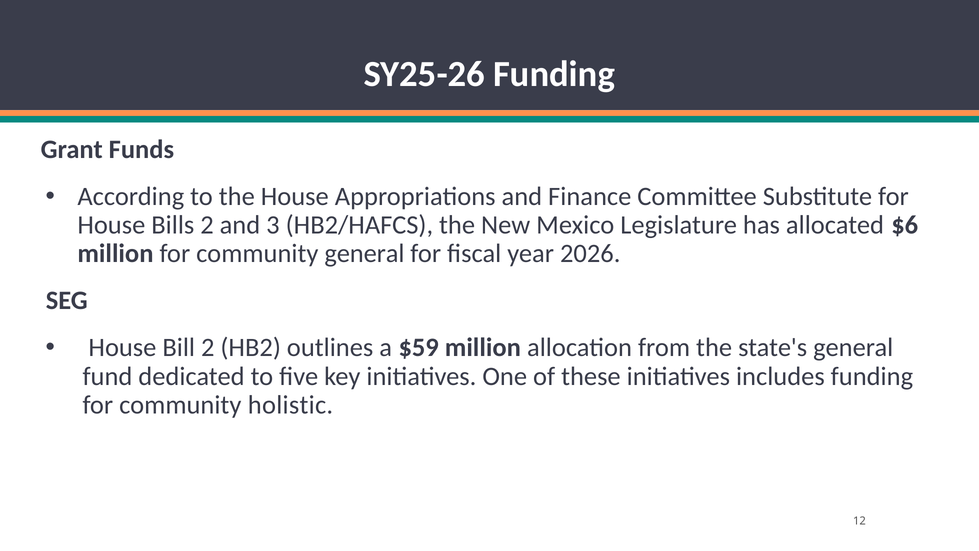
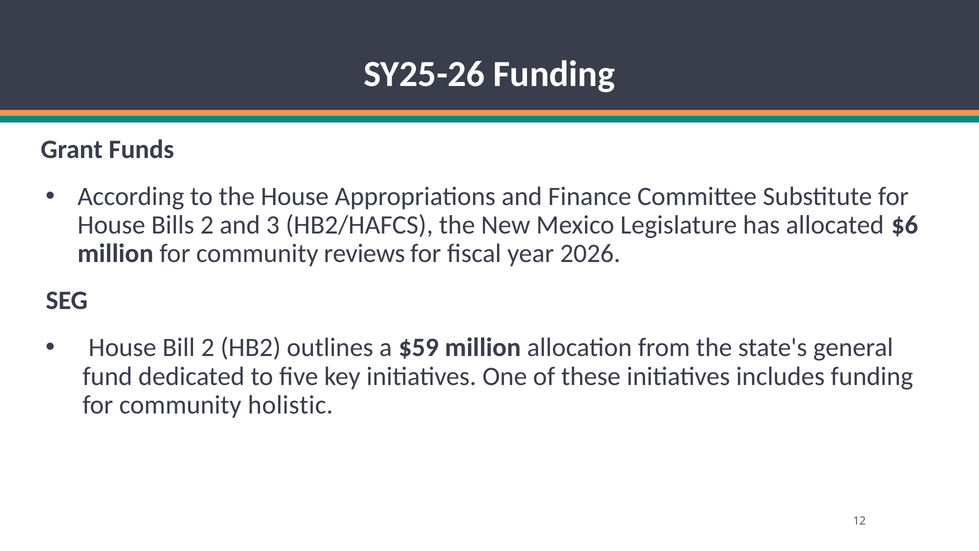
community general: general -> reviews
